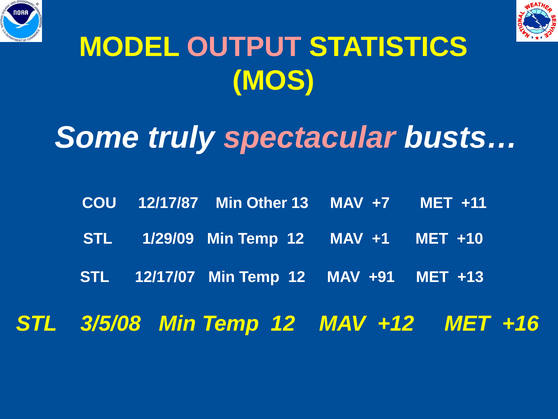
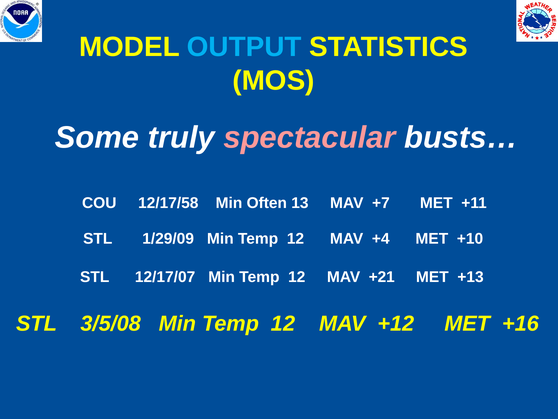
OUTPUT colour: pink -> light blue
12/17/87: 12/17/87 -> 12/17/58
Other: Other -> Often
+1: +1 -> +4
+91: +91 -> +21
